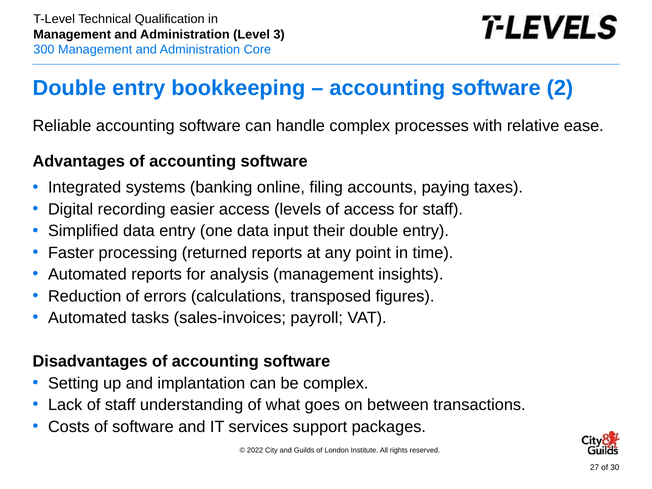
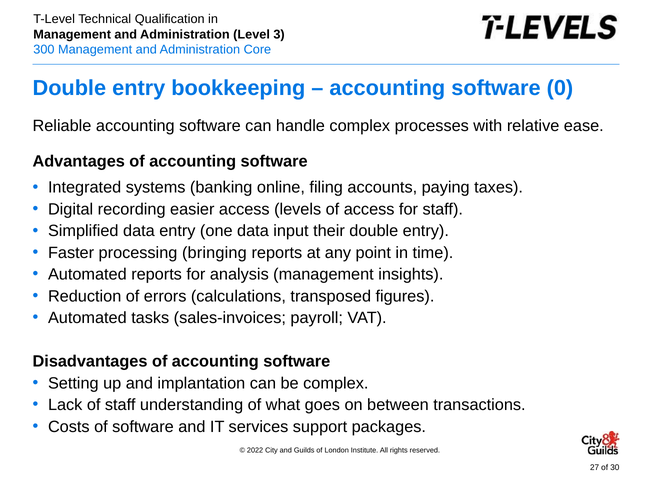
2: 2 -> 0
returned: returned -> bringing
